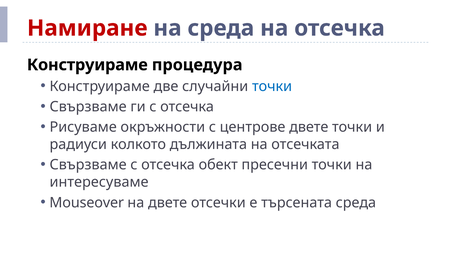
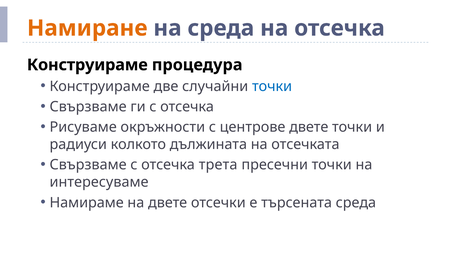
Намиране colour: red -> orange
обект: обект -> трета
Mouseover: Mouseover -> Намираме
